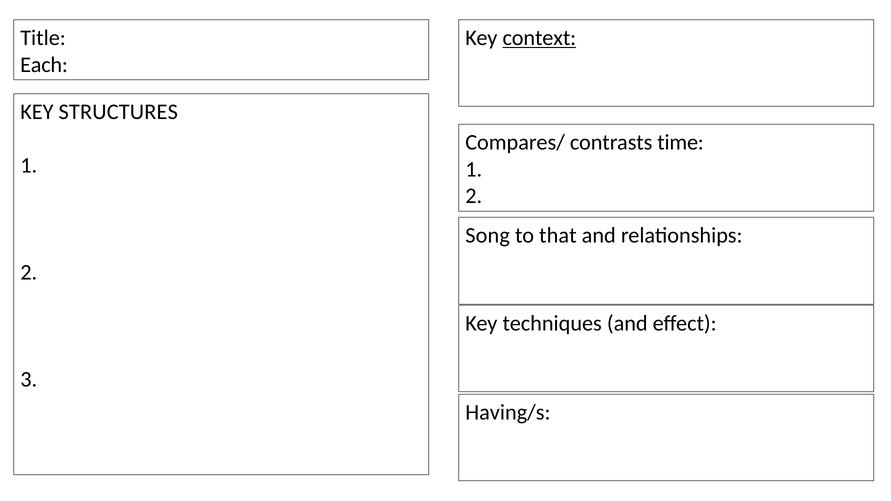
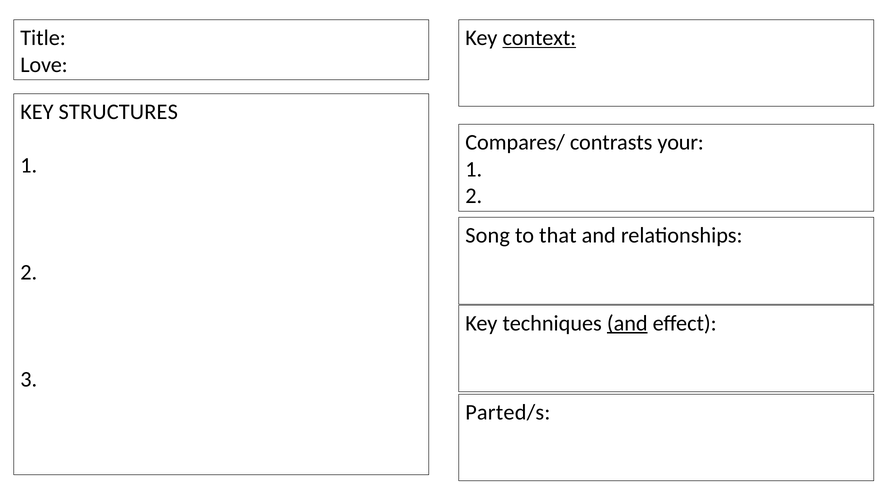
Each: Each -> Love
time: time -> your
and at (627, 323) underline: none -> present
Having/s: Having/s -> Parted/s
